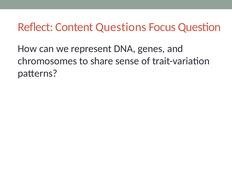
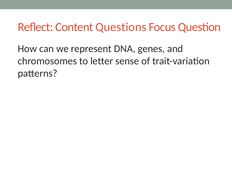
share: share -> letter
